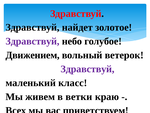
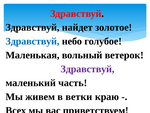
Здравствуй at (33, 41) colour: purple -> blue
Движением: Движением -> Маленькая
класс: класс -> часть
